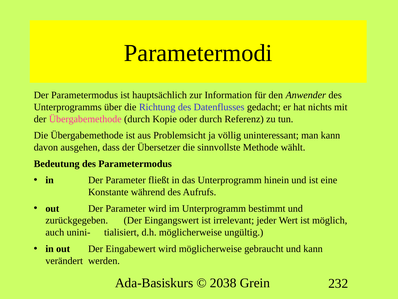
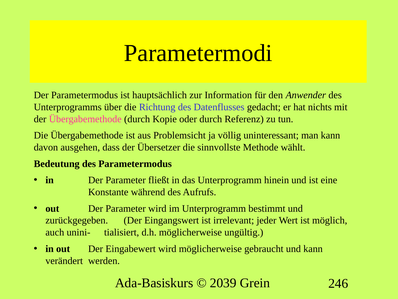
2038: 2038 -> 2039
232: 232 -> 246
